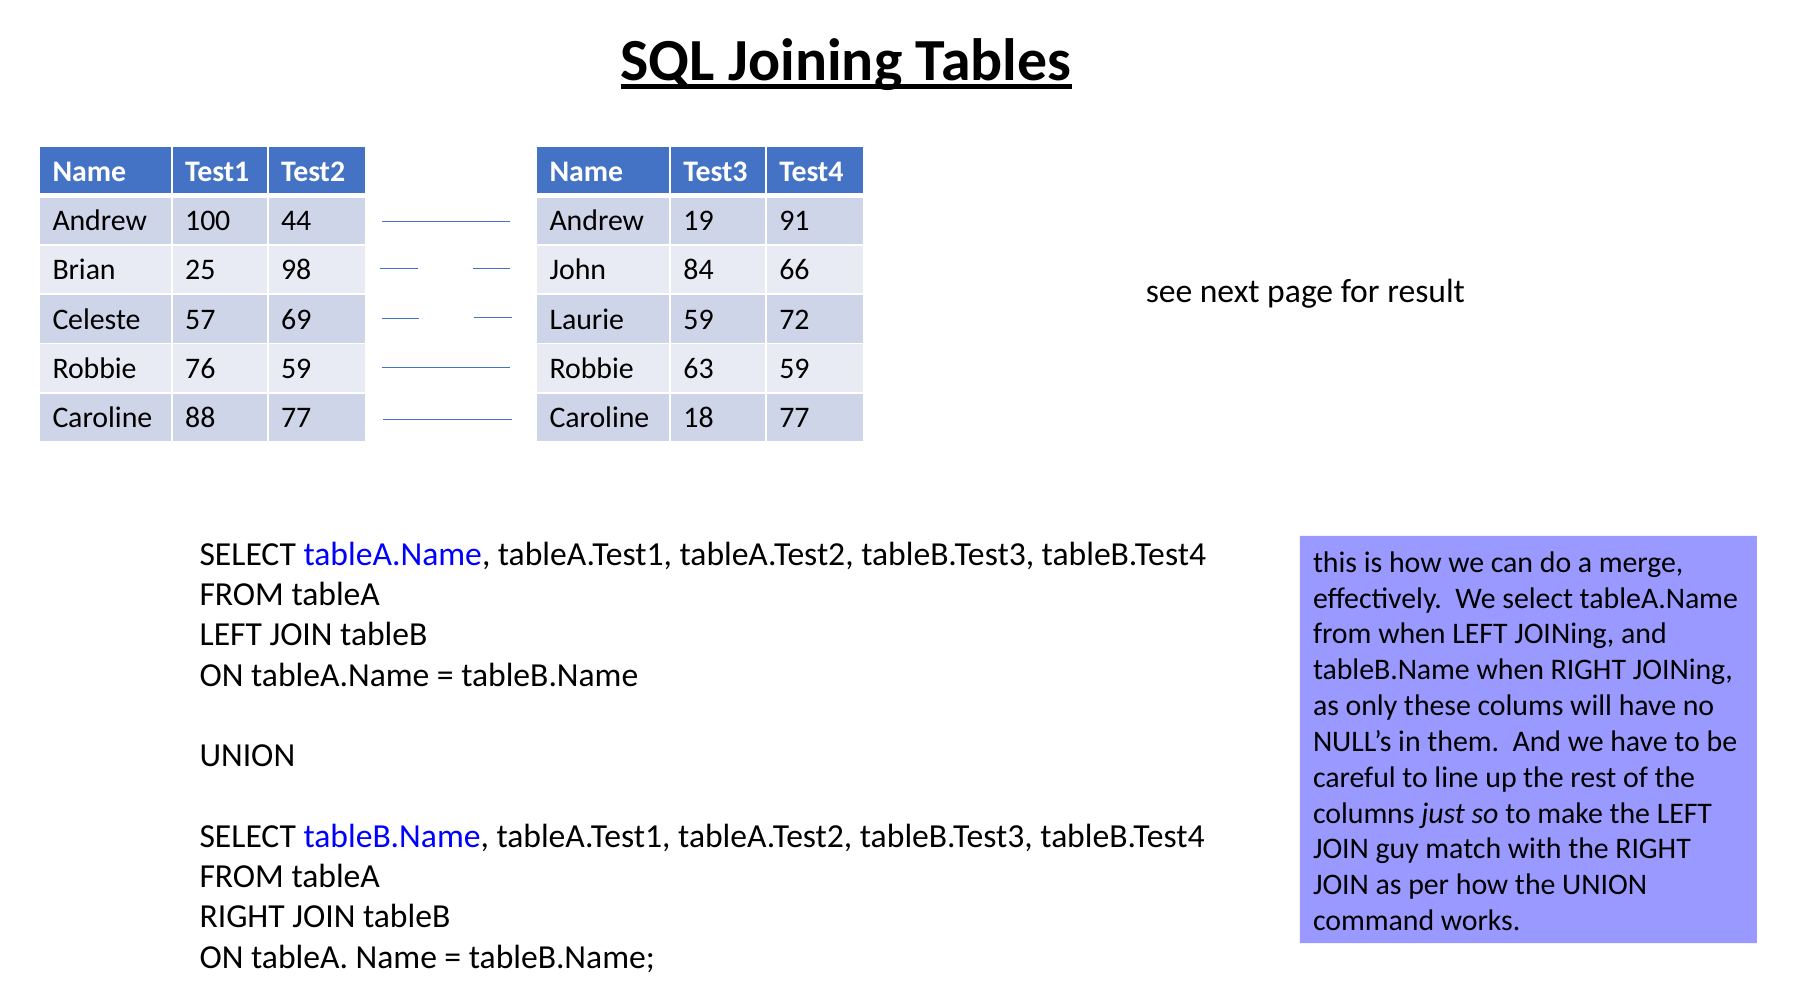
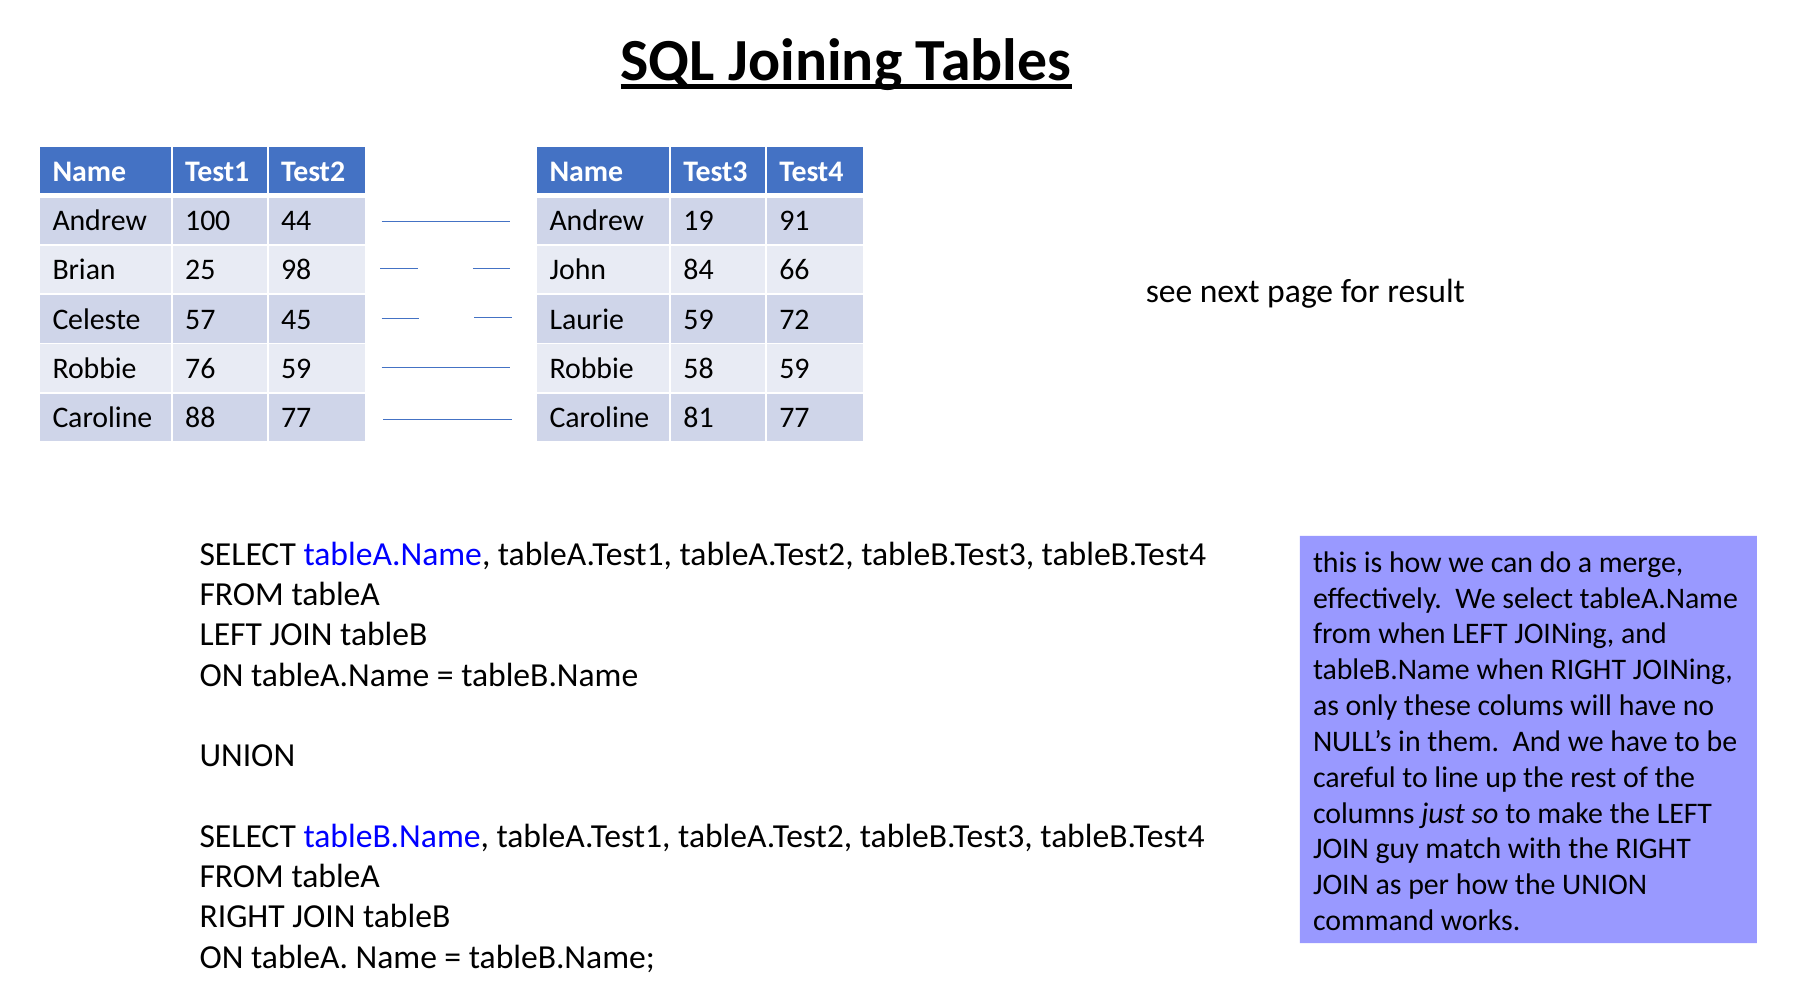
69: 69 -> 45
63: 63 -> 58
18: 18 -> 81
